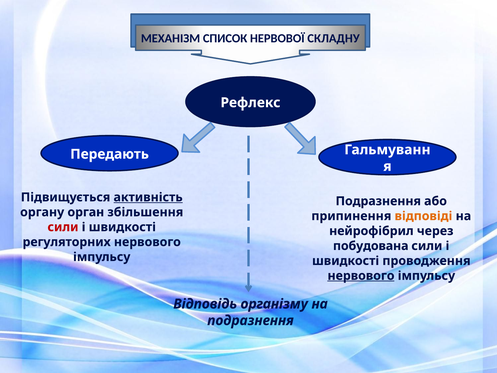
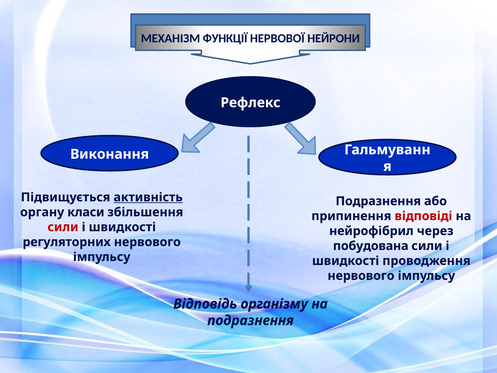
СПИСОК: СПИСОК -> ФУНКЦІЇ
СКЛАДНУ: СКЛАДНУ -> НЕЙРОНИ
Передають: Передають -> Виконання
орган: орган -> класи
відповіді colour: orange -> red
нервового at (361, 276) underline: present -> none
